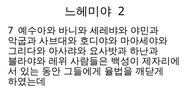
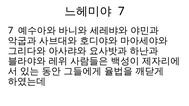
2 at (121, 11): 2 -> 7
